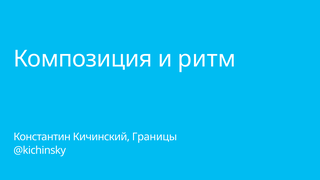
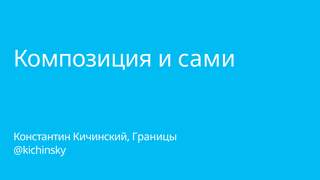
ритм: ритм -> сами
